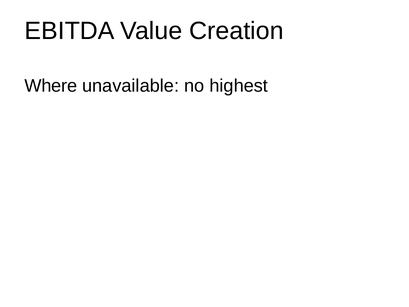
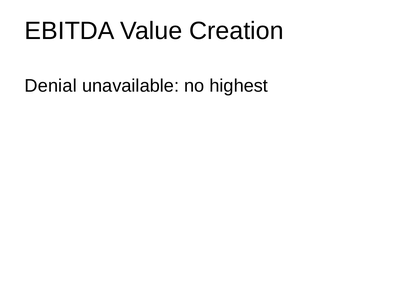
Where: Where -> Denial
